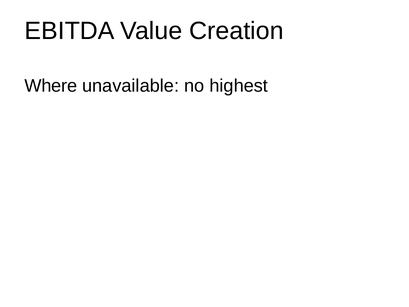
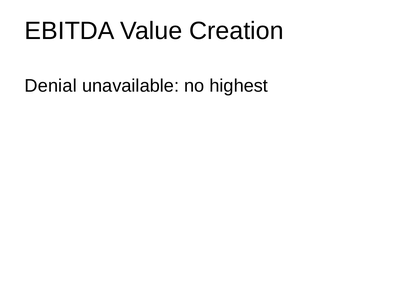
Where: Where -> Denial
